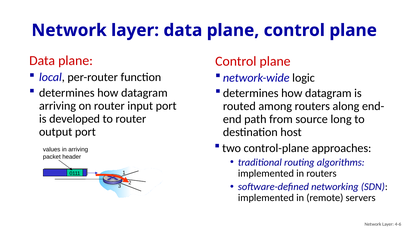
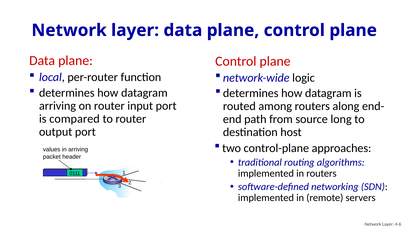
developed: developed -> compared
